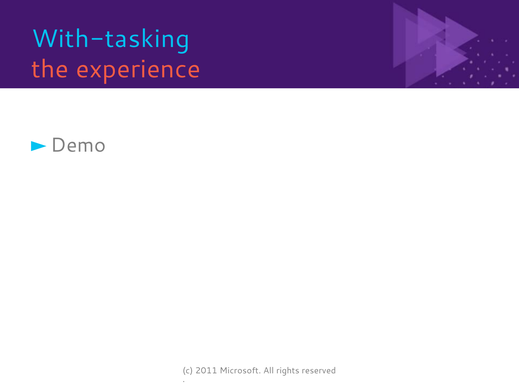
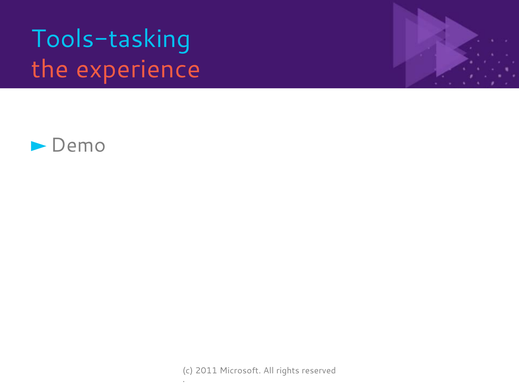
With-tasking: With-tasking -> Tools-tasking
